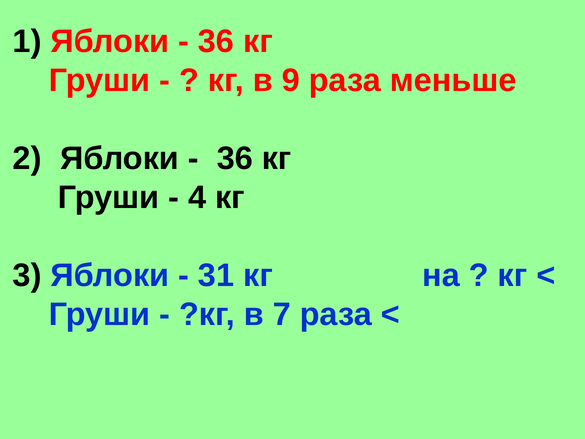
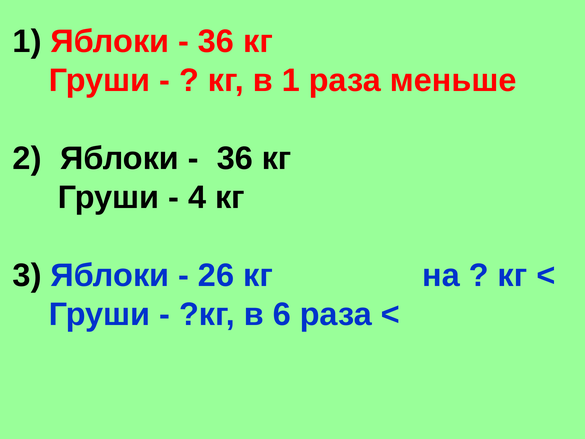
в 9: 9 -> 1
31: 31 -> 26
7: 7 -> 6
